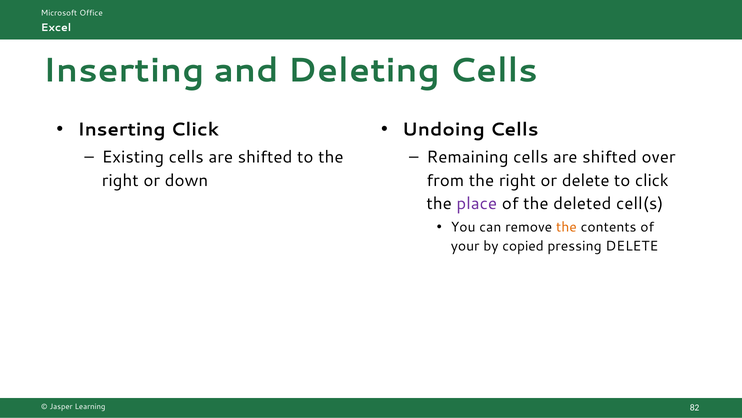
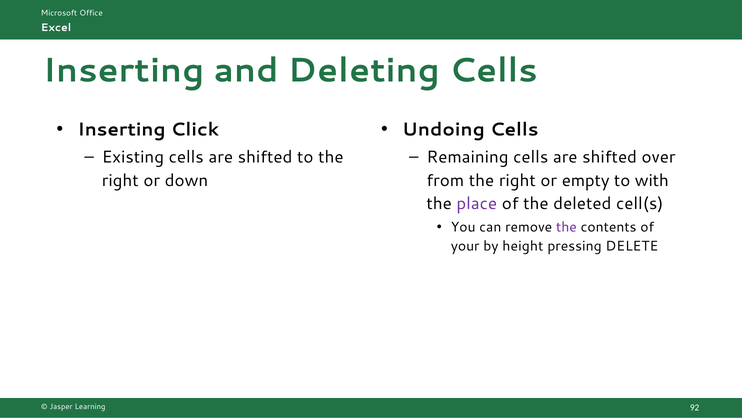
or delete: delete -> empty
to click: click -> with
the at (566, 227) colour: orange -> purple
copied: copied -> height
82: 82 -> 92
